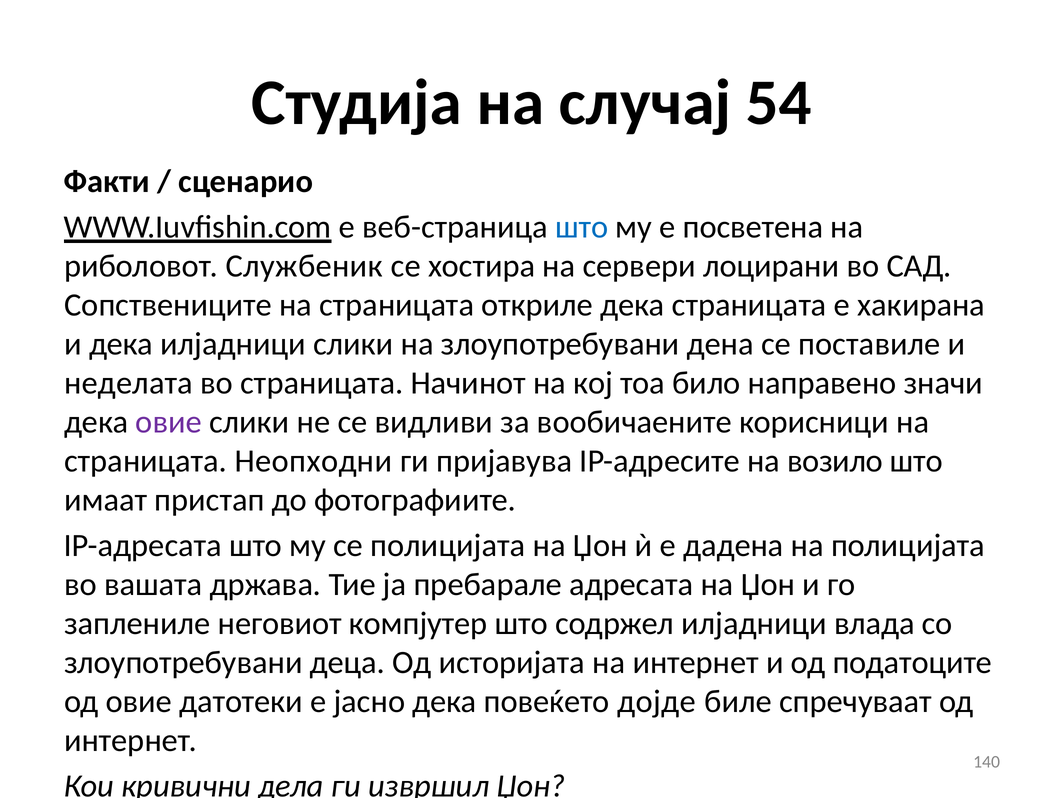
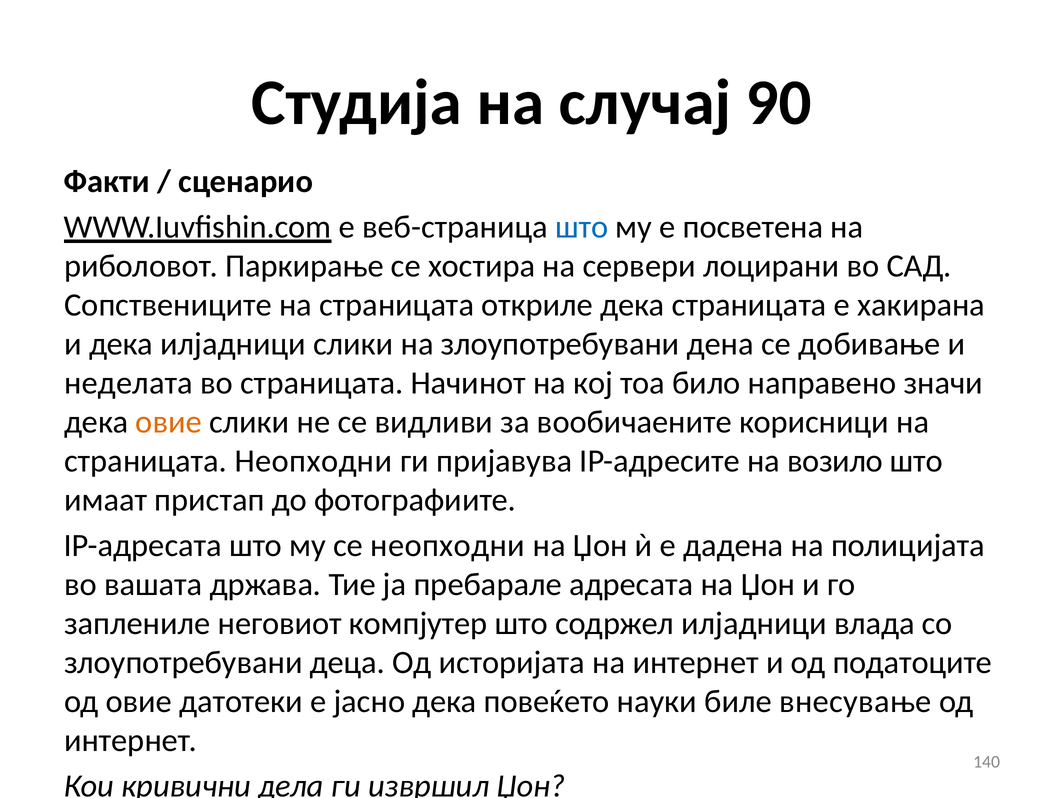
54: 54 -> 90
Службеник: Службеник -> Паркирање
поставиле: поставиле -> добивање
овие at (169, 422) colour: purple -> orange
се полицијата: полицијата -> неопходни
дојде: дојде -> науки
спречуваат: спречуваат -> внесување
